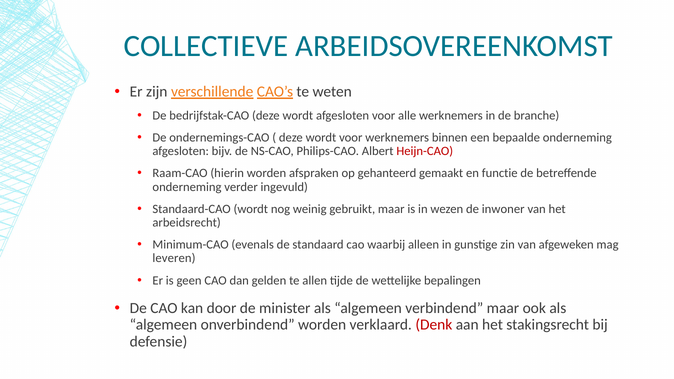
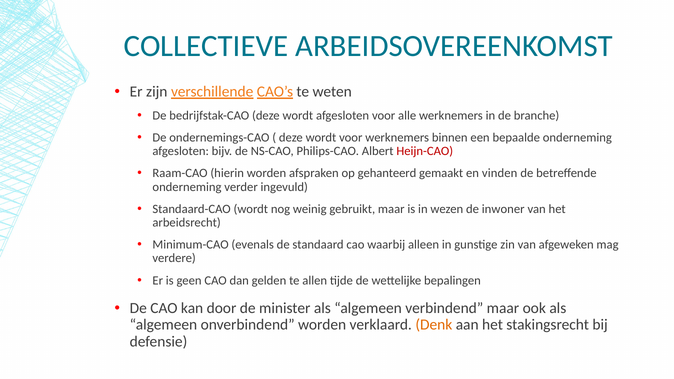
functie: functie -> vinden
leveren: leveren -> verdere
Denk colour: red -> orange
